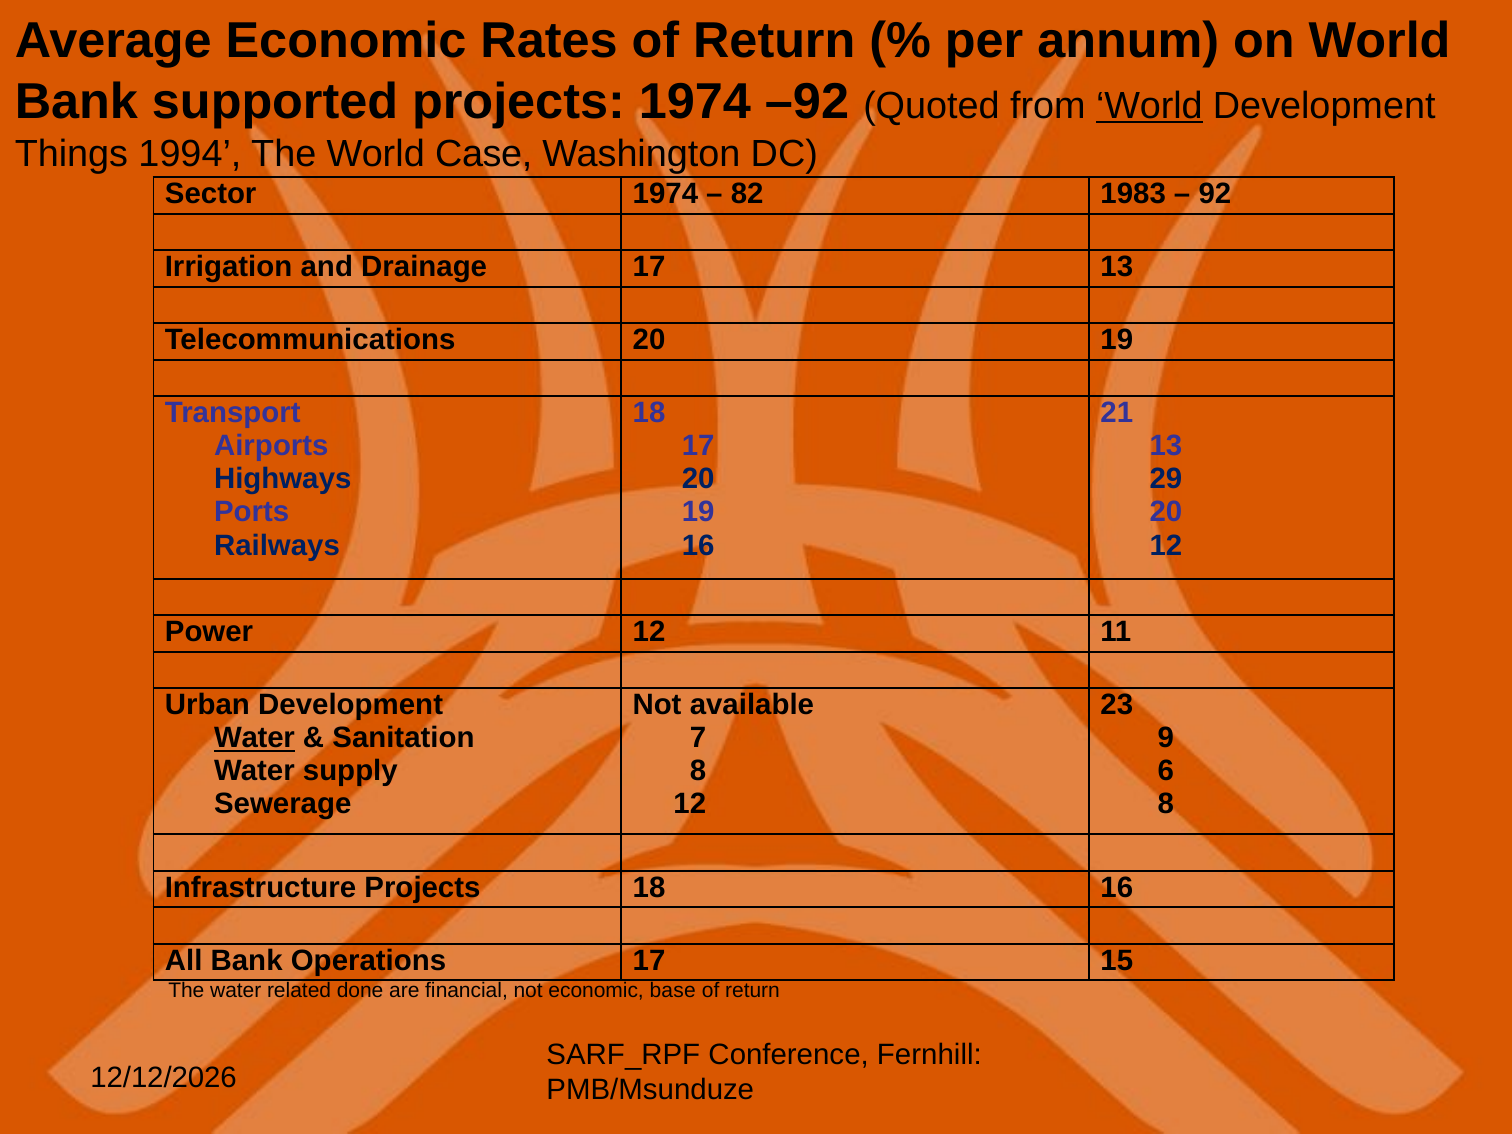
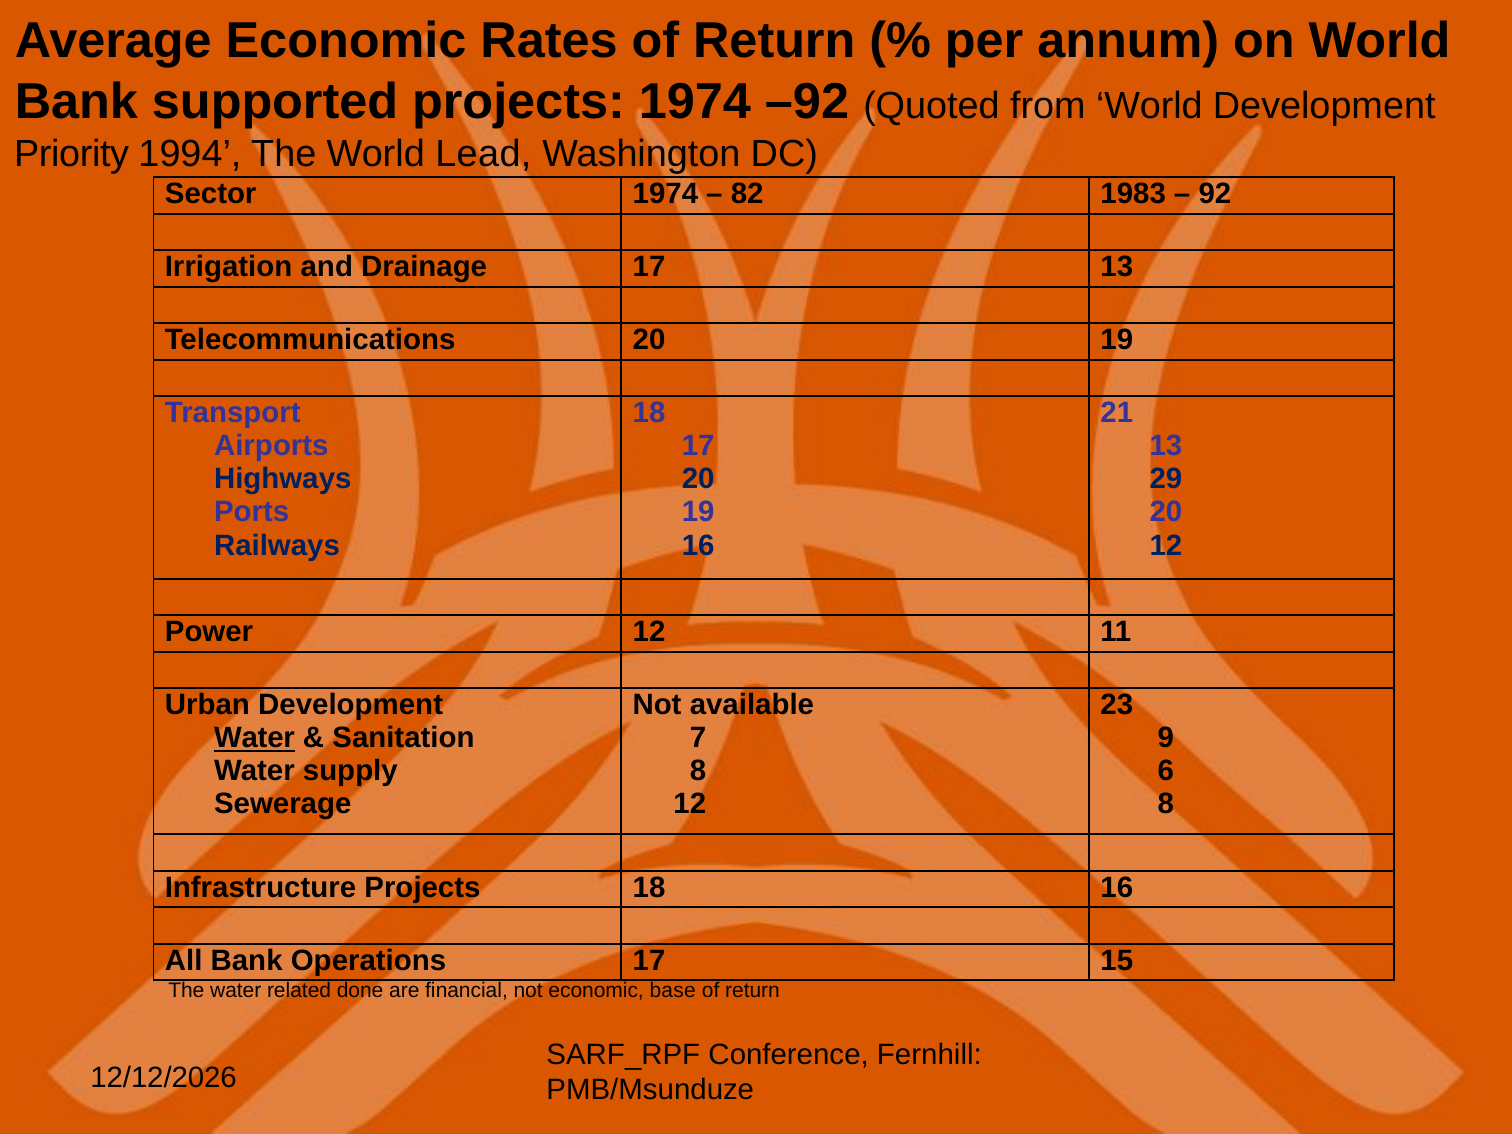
World at (1149, 106) underline: present -> none
Things: Things -> Priority
Case: Case -> Lead
